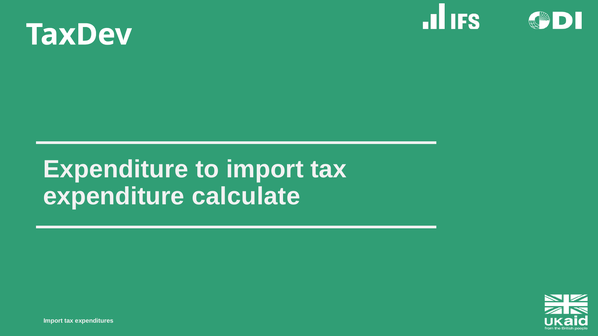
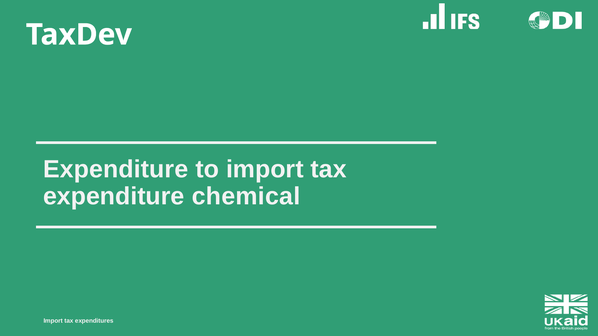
calculate: calculate -> chemical
